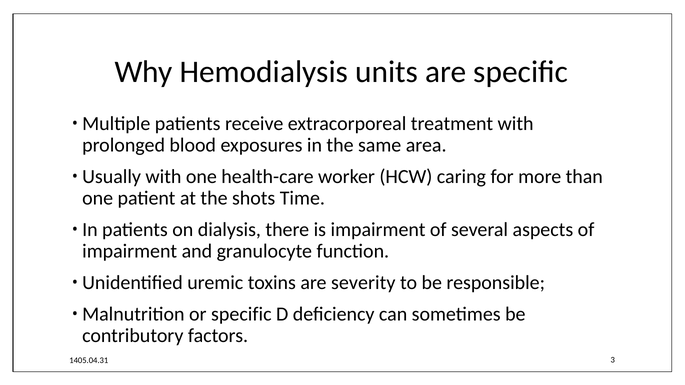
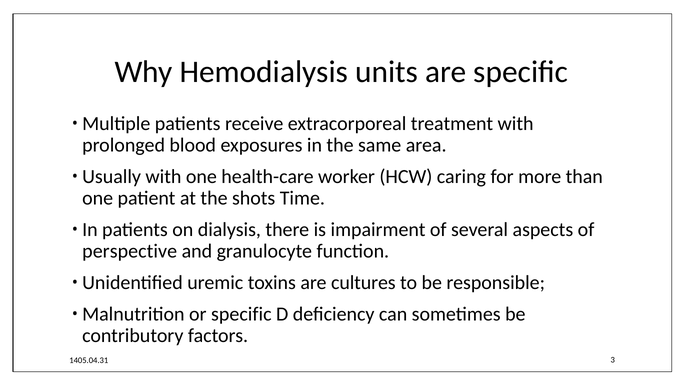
impairment at (130, 251): impairment -> perspective
severity: severity -> cultures
